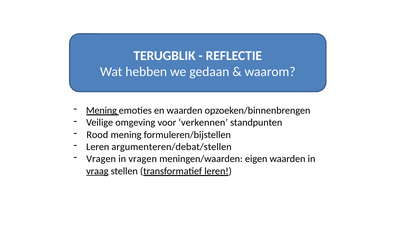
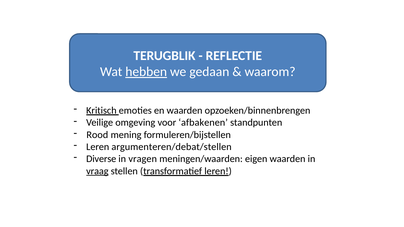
hebben underline: none -> present
Mening at (101, 111): Mening -> Kritisch
verkennen: verkennen -> afbakenen
Vragen at (101, 159): Vragen -> Diverse
